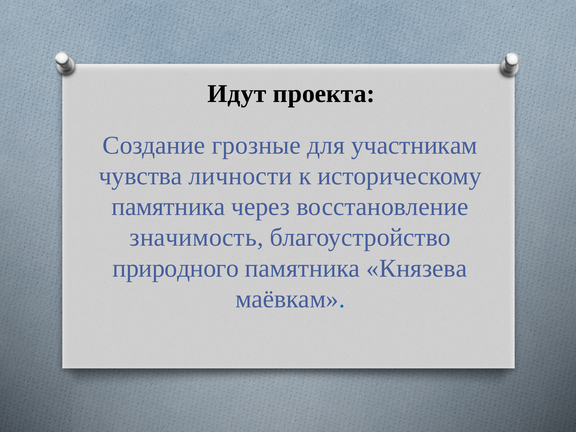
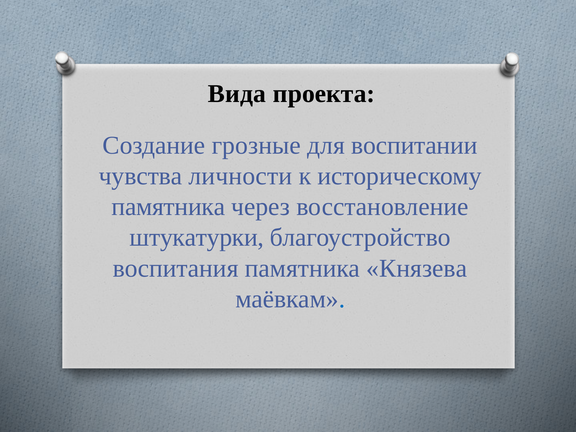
Идут: Идут -> Вида
участникам: участникам -> воспитании
значимость: значимость -> штукатурки
природного: природного -> воспитания
